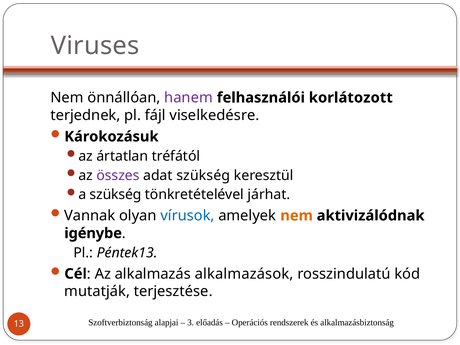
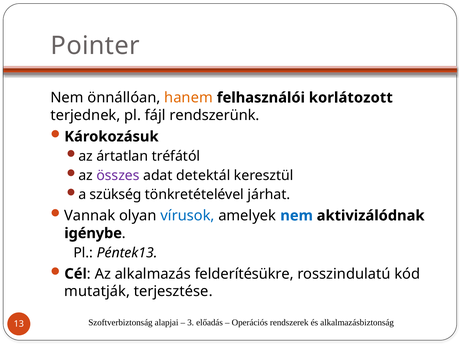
Viruses: Viruses -> Pointer
hanem colour: purple -> orange
viselkedésre: viselkedésre -> rendszerünk
adat szükség: szükség -> detektál
nem at (297, 216) colour: orange -> blue
alkalmazások: alkalmazások -> felderítésükre
